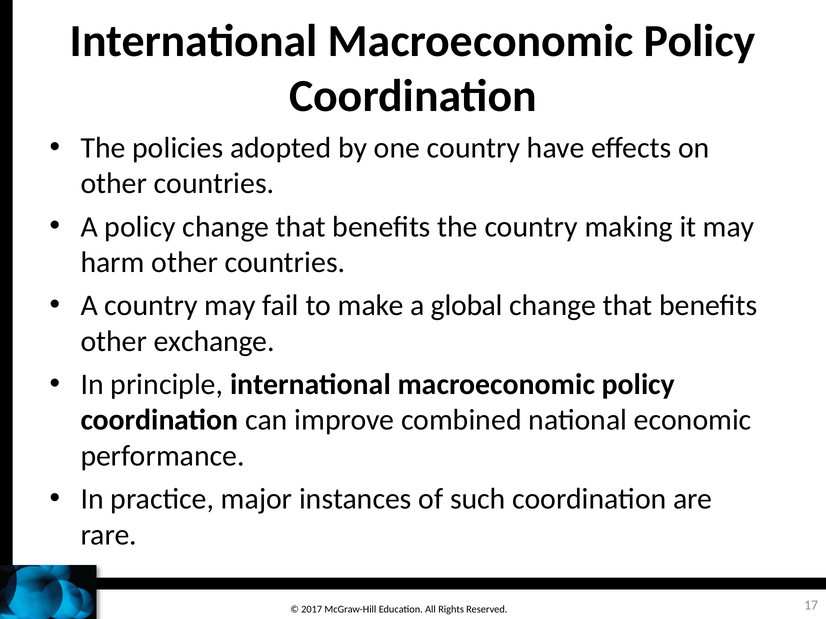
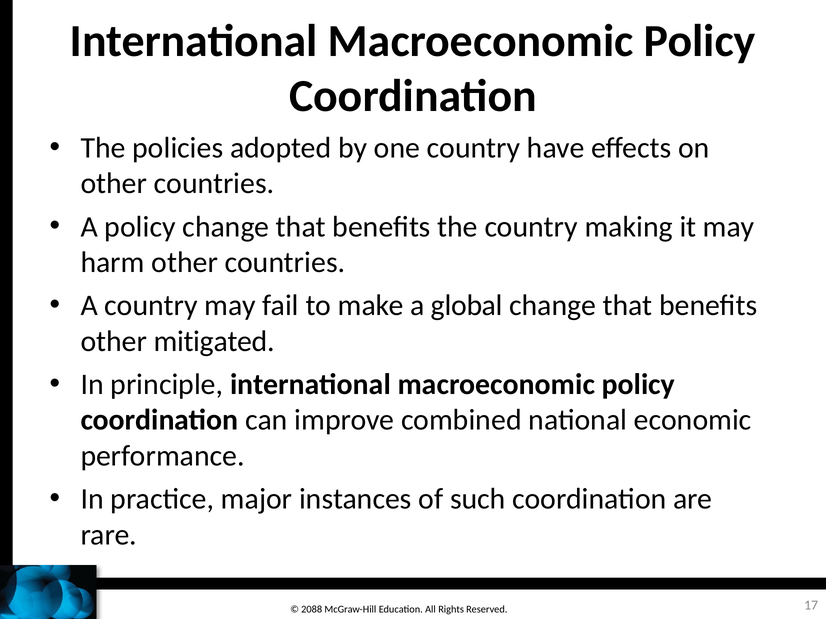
exchange: exchange -> mitigated
2017: 2017 -> 2088
